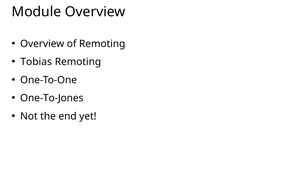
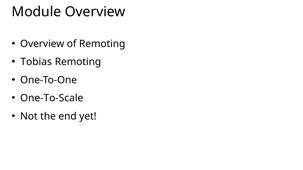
One-To-Jones: One-To-Jones -> One-To-Scale
